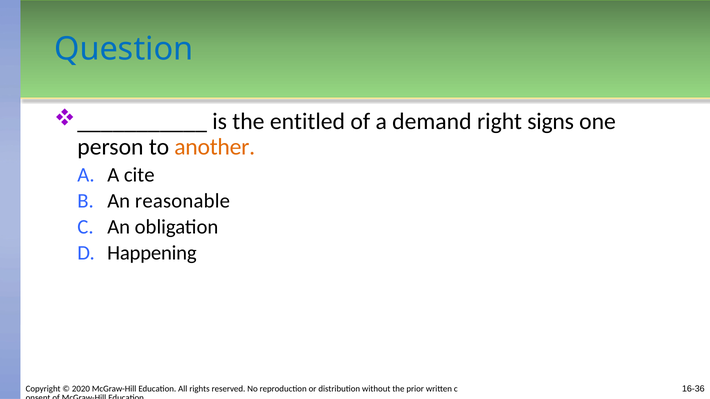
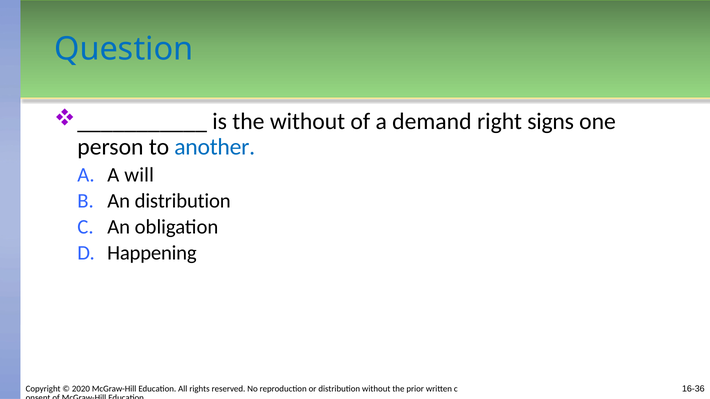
the entitled: entitled -> without
another colour: orange -> blue
cite: cite -> will
An reasonable: reasonable -> distribution
